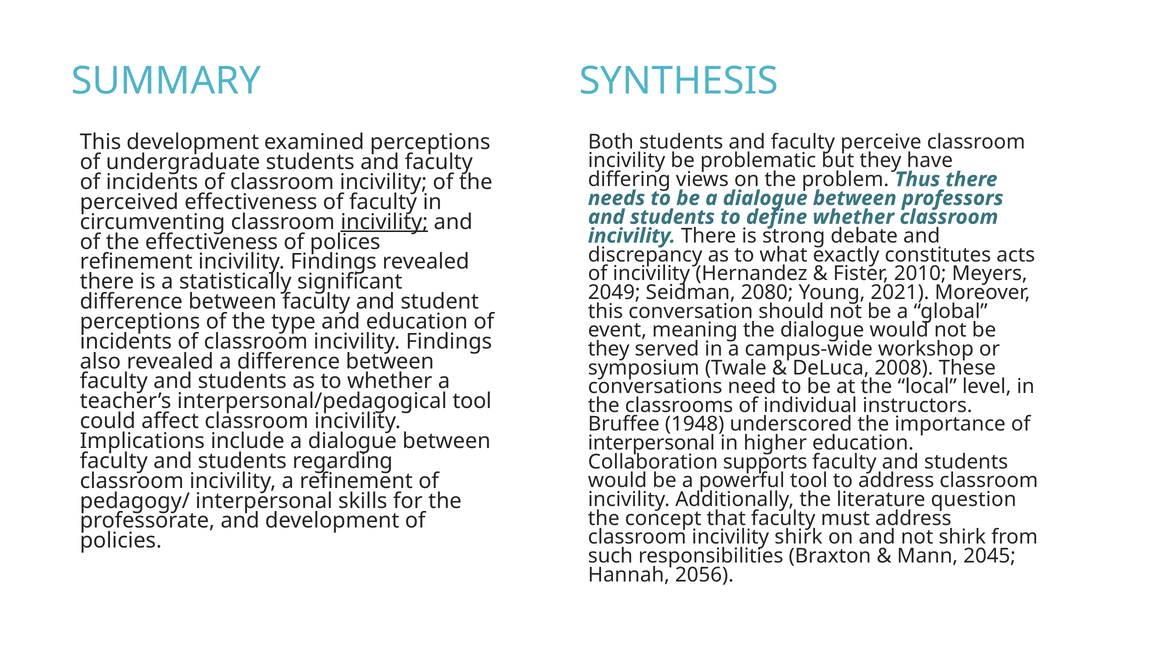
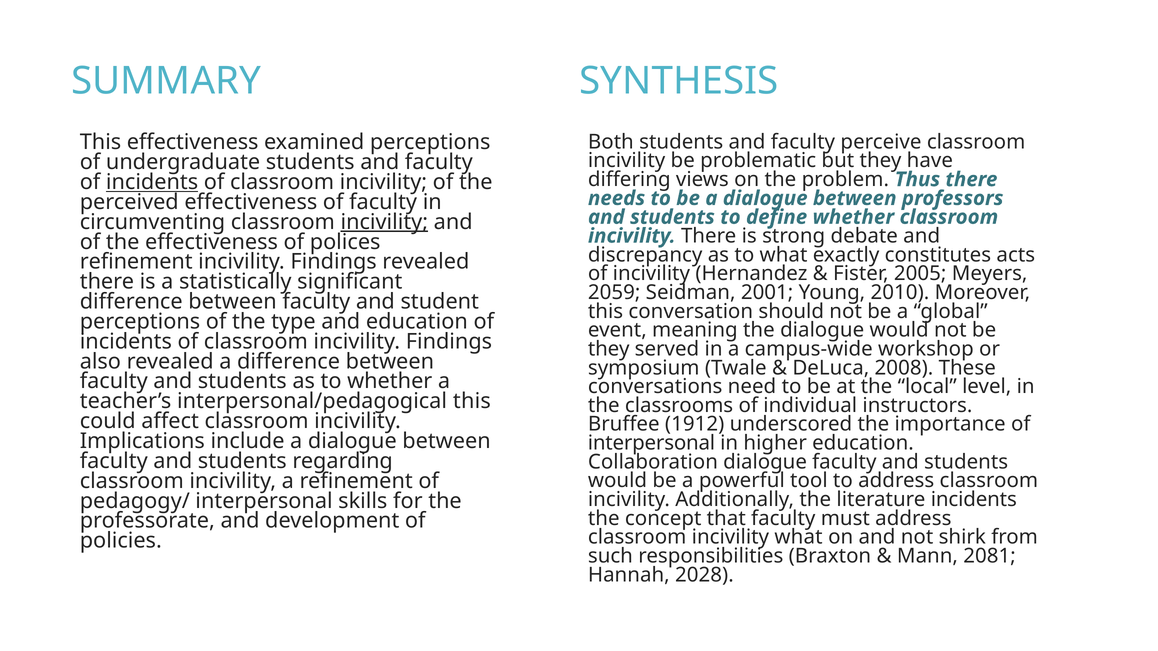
This development: development -> effectiveness
incidents at (152, 182) underline: none -> present
2010: 2010 -> 2005
2049: 2049 -> 2059
2080: 2080 -> 2001
2021: 2021 -> 2010
interpersonal/pedagogical tool: tool -> this
1948: 1948 -> 1912
Collaboration supports: supports -> dialogue
literature question: question -> incidents
incivility shirk: shirk -> what
2045: 2045 -> 2081
2056: 2056 -> 2028
